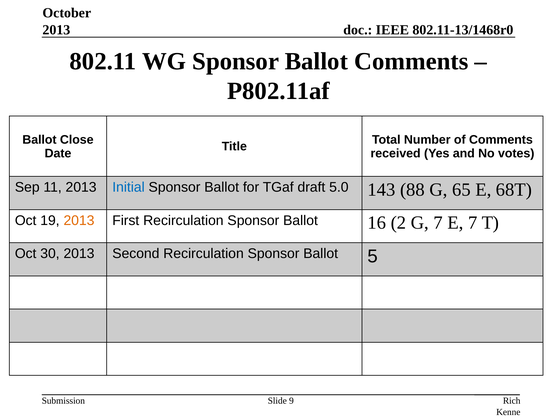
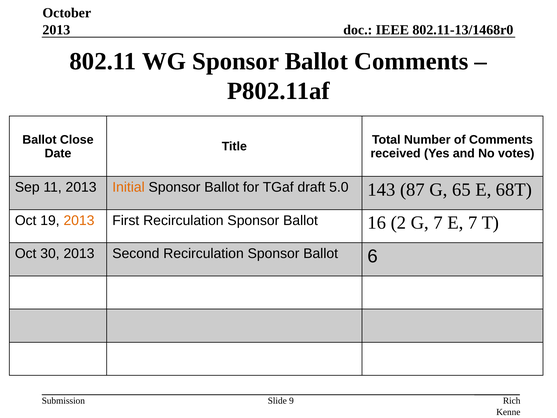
Initial colour: blue -> orange
88: 88 -> 87
5: 5 -> 6
